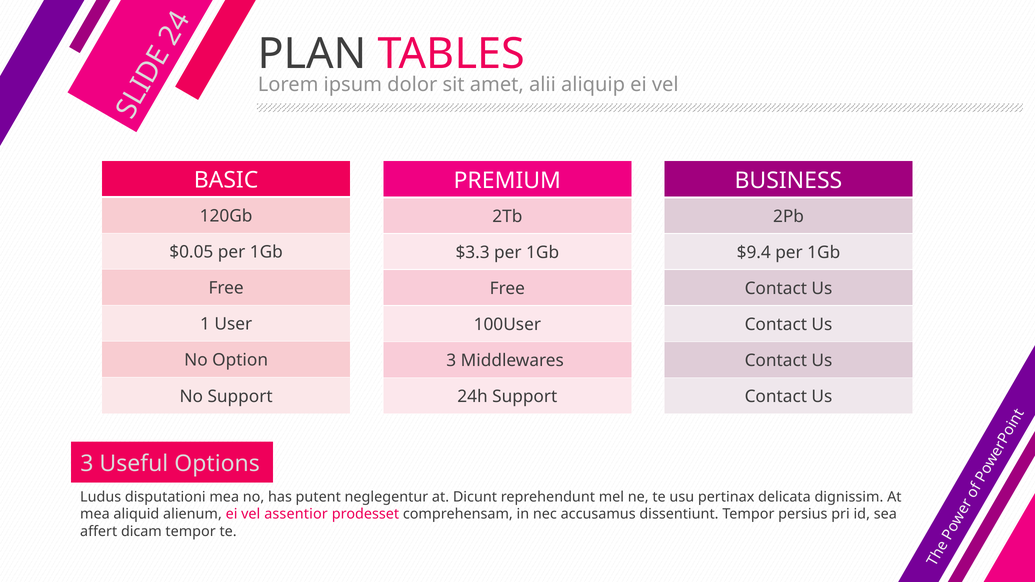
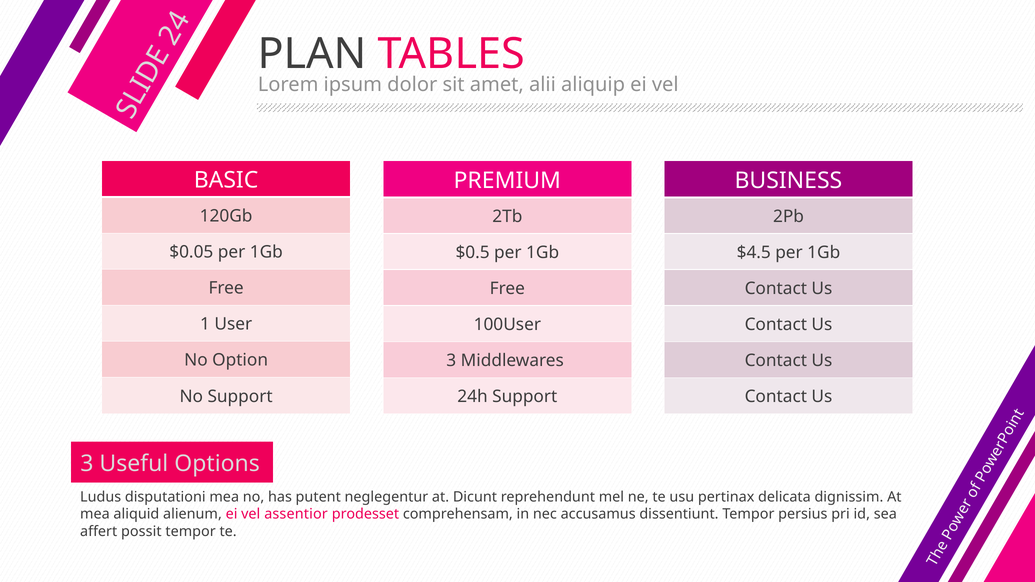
$3.3: $3.3 -> $0.5
$9.4: $9.4 -> $4.5
dicam: dicam -> possit
